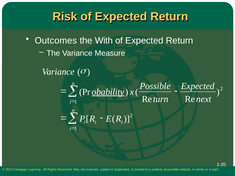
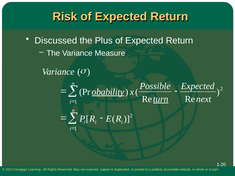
Outcomes: Outcomes -> Discussed
With: With -> Plus
turn underline: none -> present
